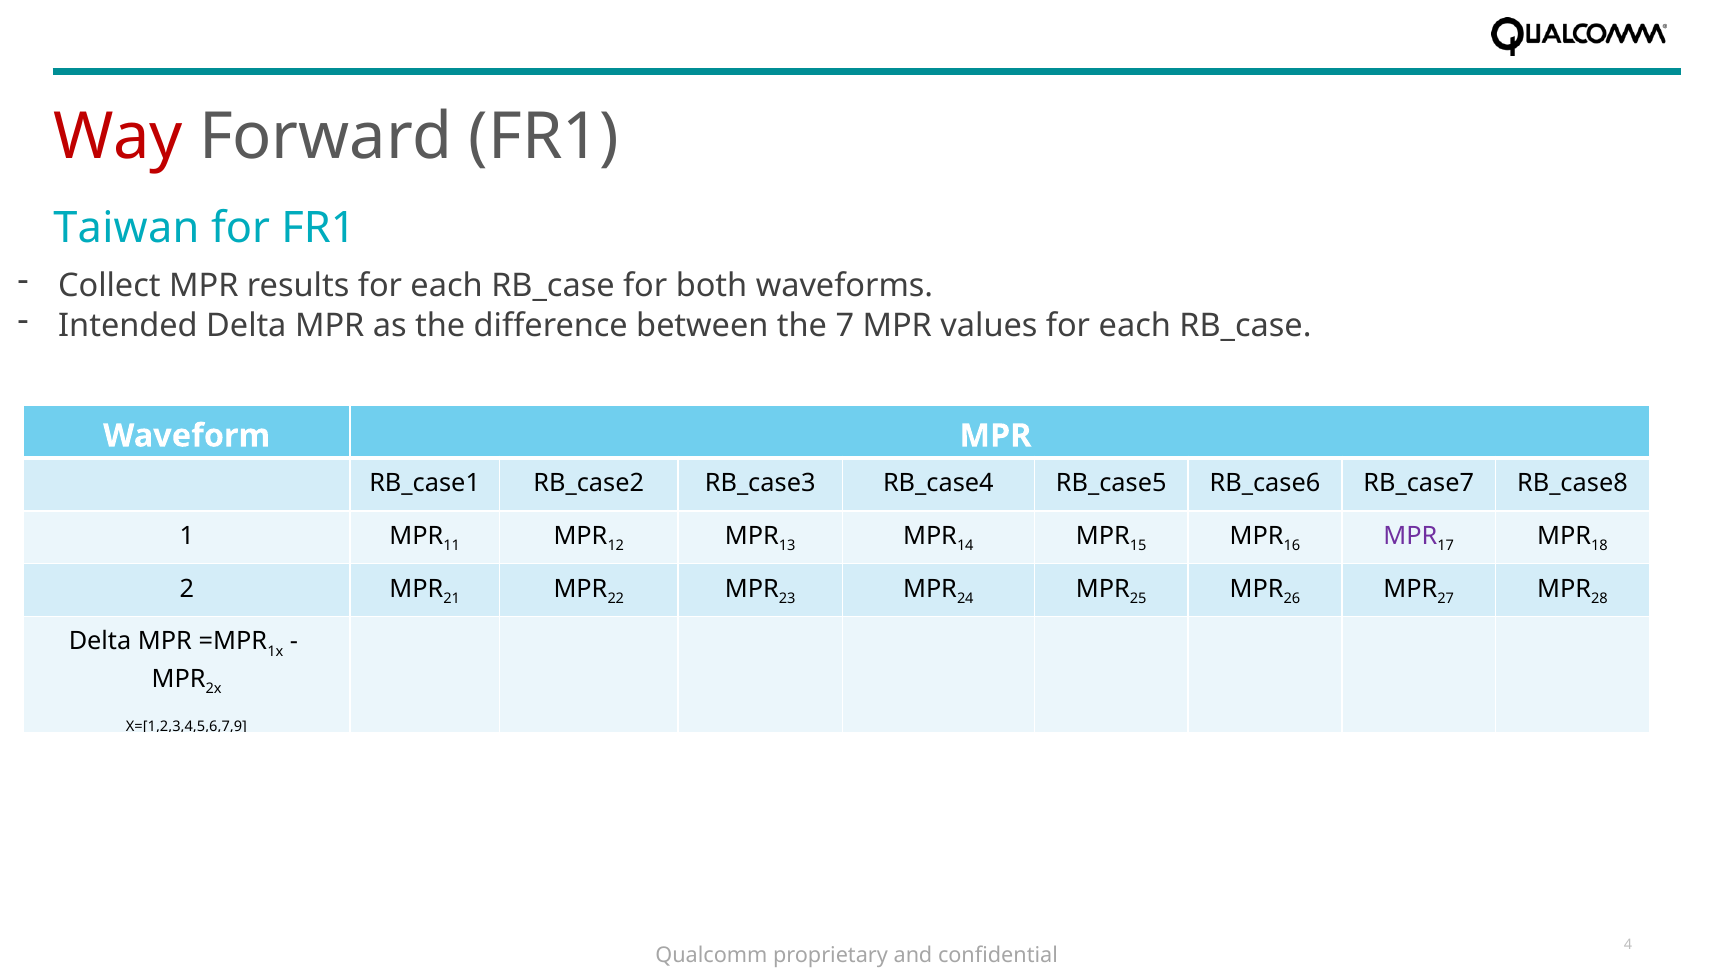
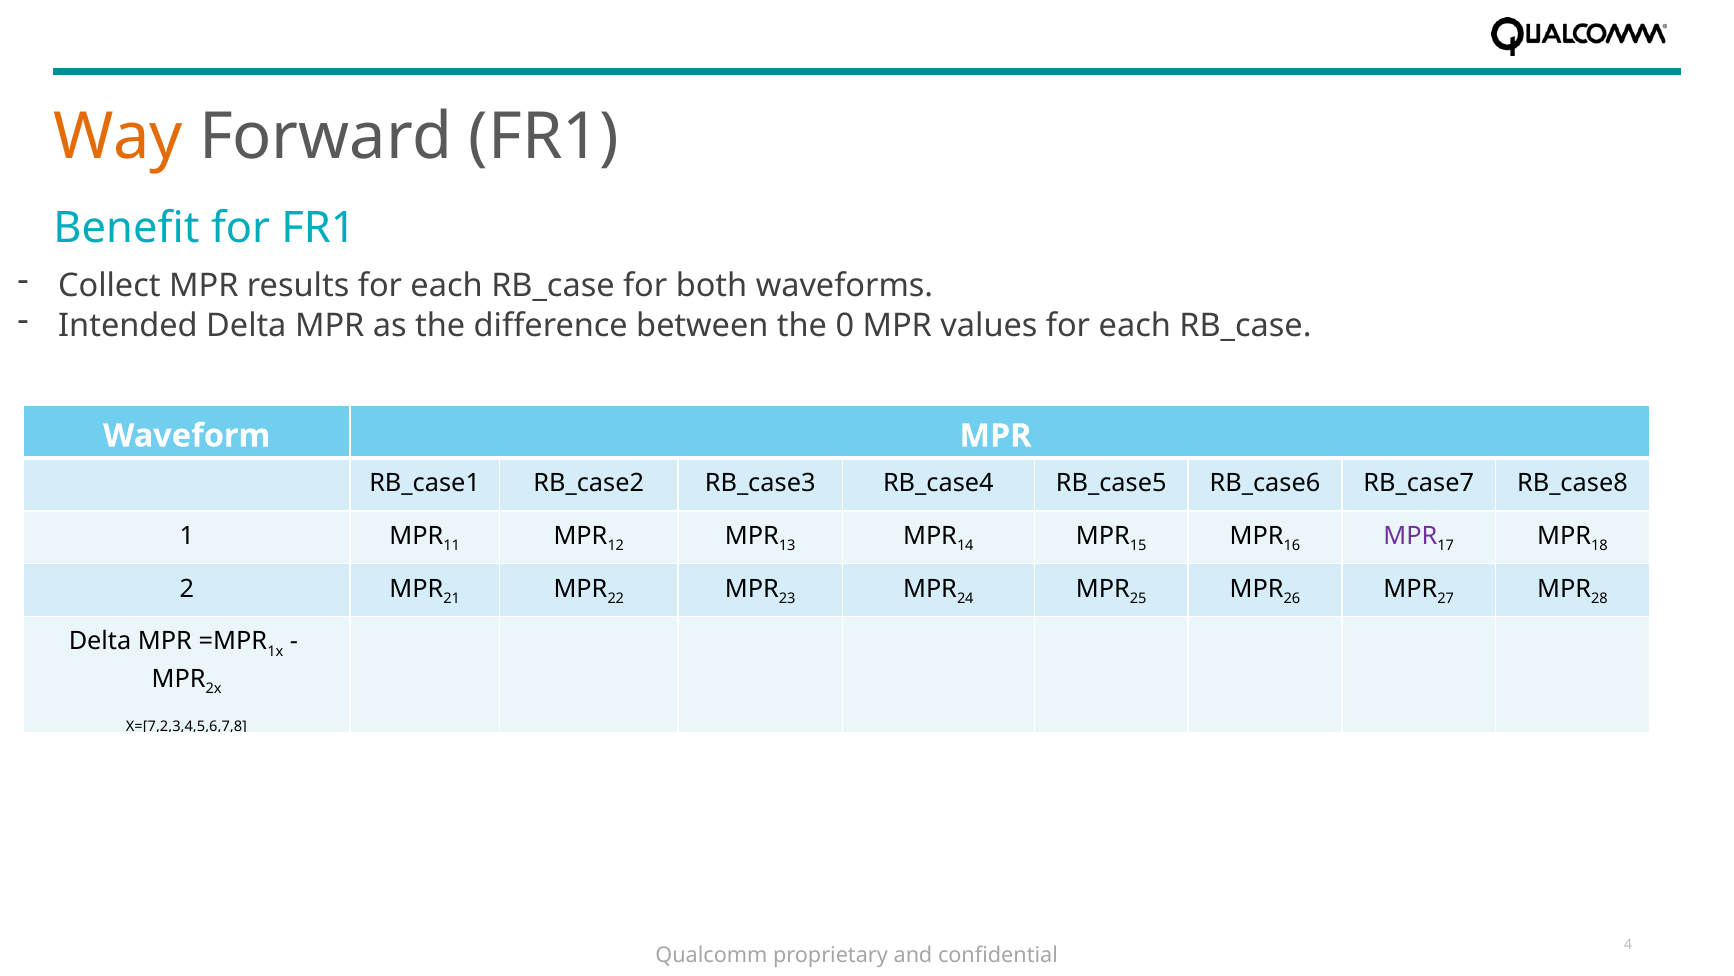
Way colour: red -> orange
Taiwan: Taiwan -> Benefit
7: 7 -> 0
X=[1,2,3,4,5,6,7,9: X=[1,2,3,4,5,6,7,9 -> X=[7,2,3,4,5,6,7,8
